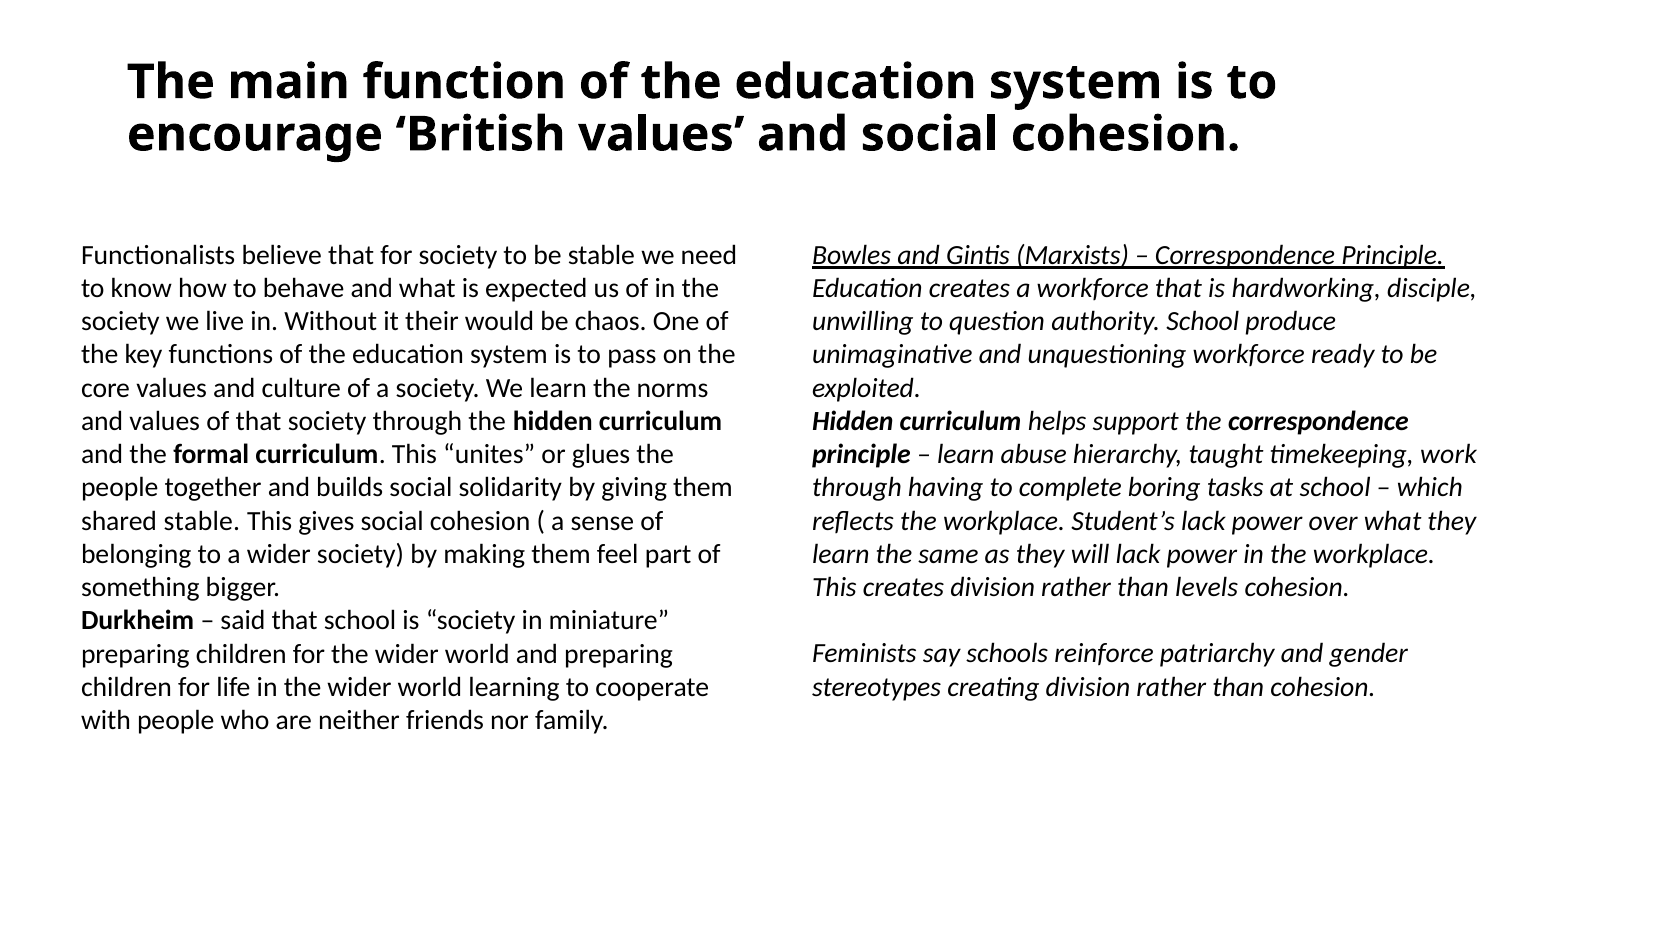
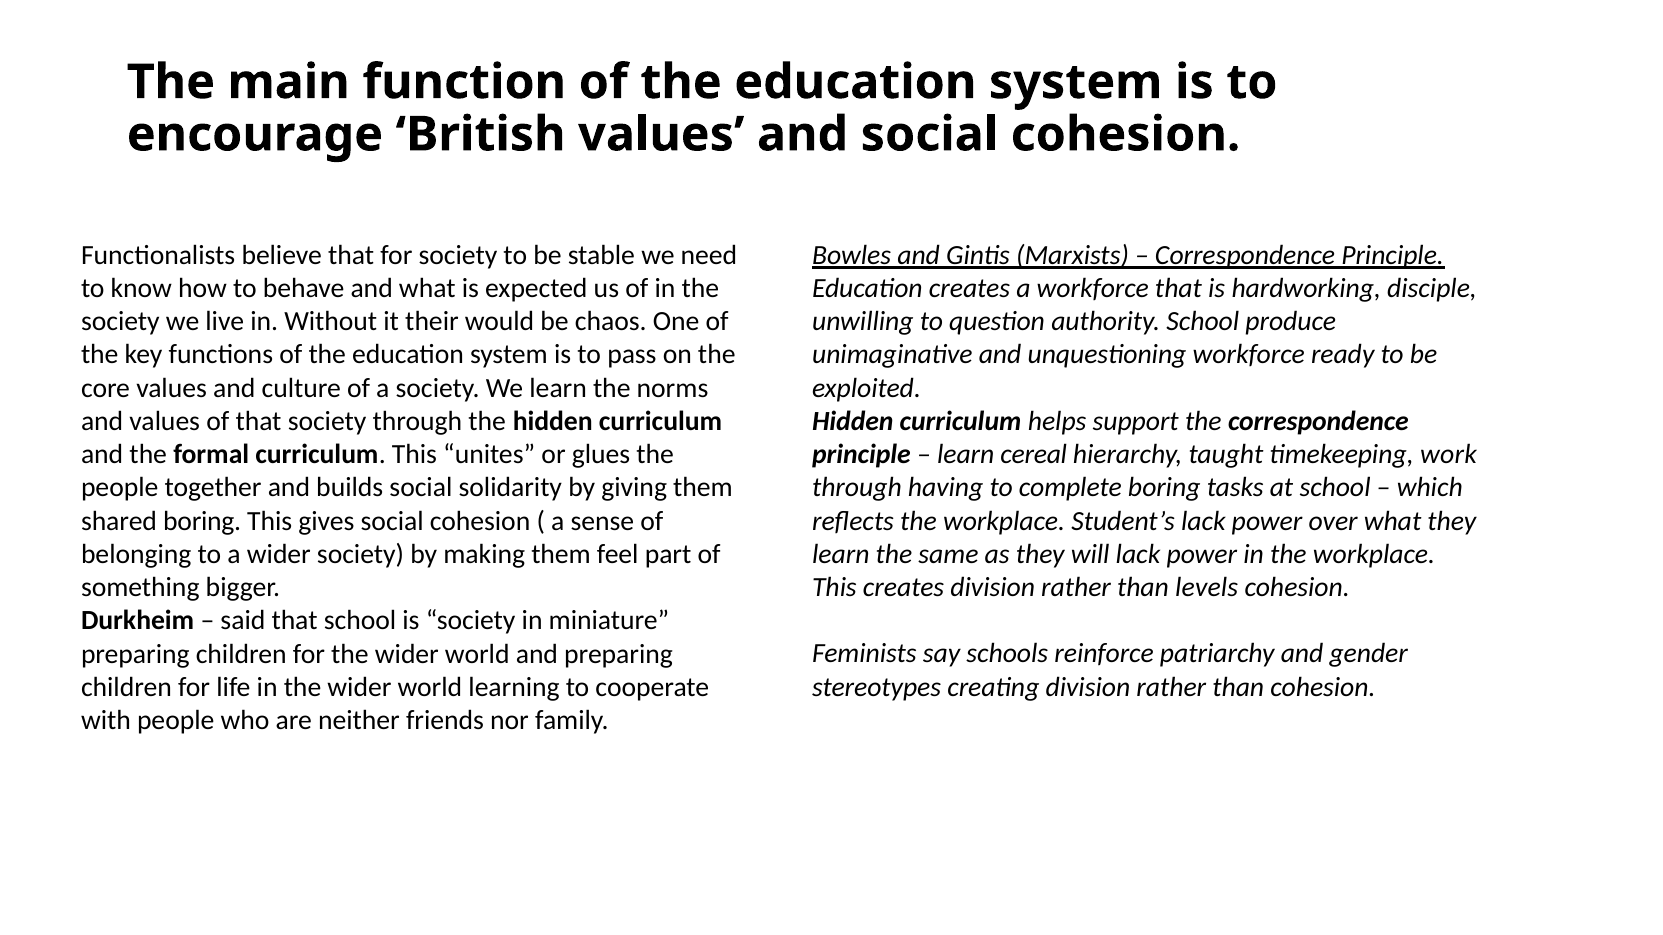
abuse: abuse -> cereal
shared stable: stable -> boring
